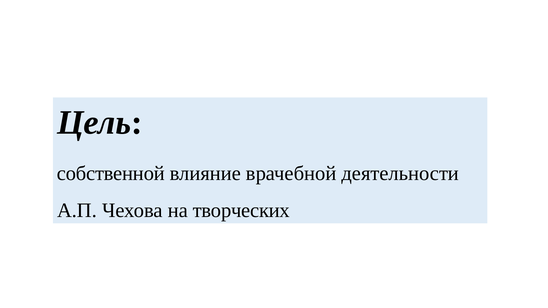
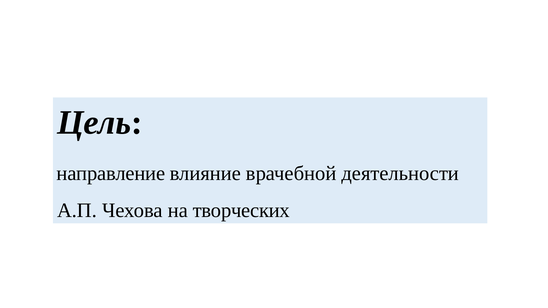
собственной: собственной -> направление
